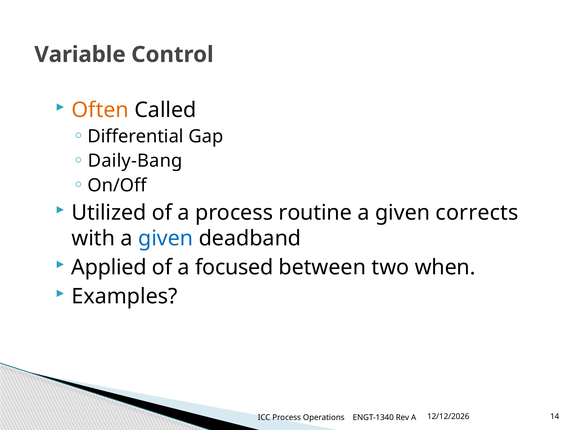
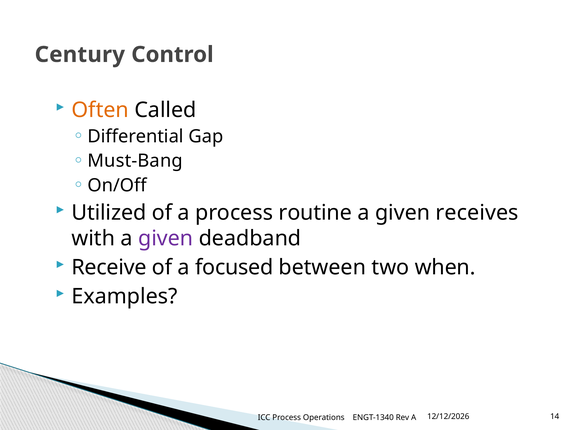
Variable: Variable -> Century
Daily-Bang: Daily-Bang -> Must-Bang
corrects: corrects -> receives
given at (166, 238) colour: blue -> purple
Applied: Applied -> Receive
